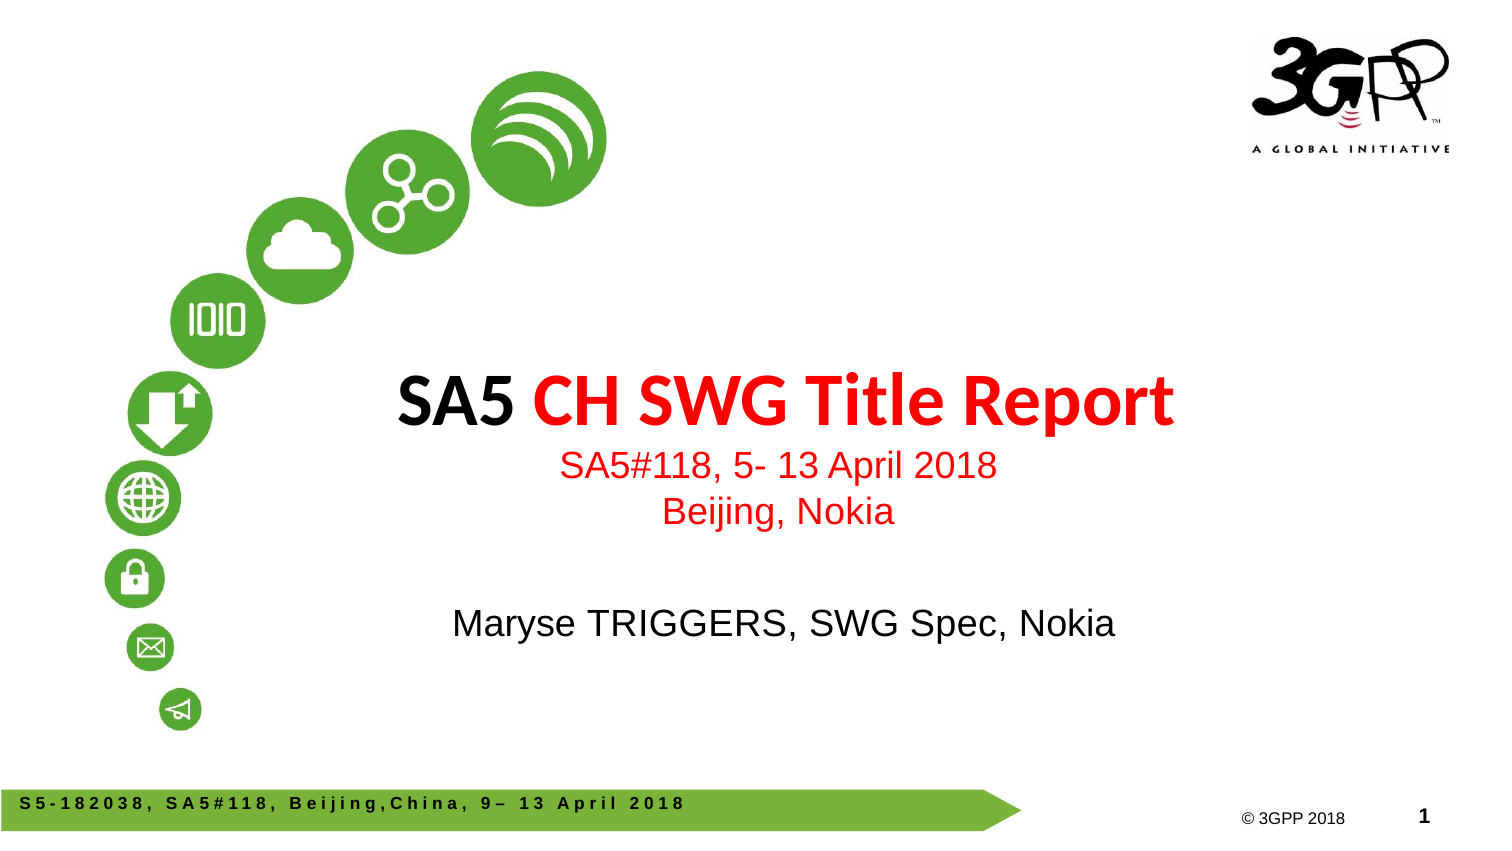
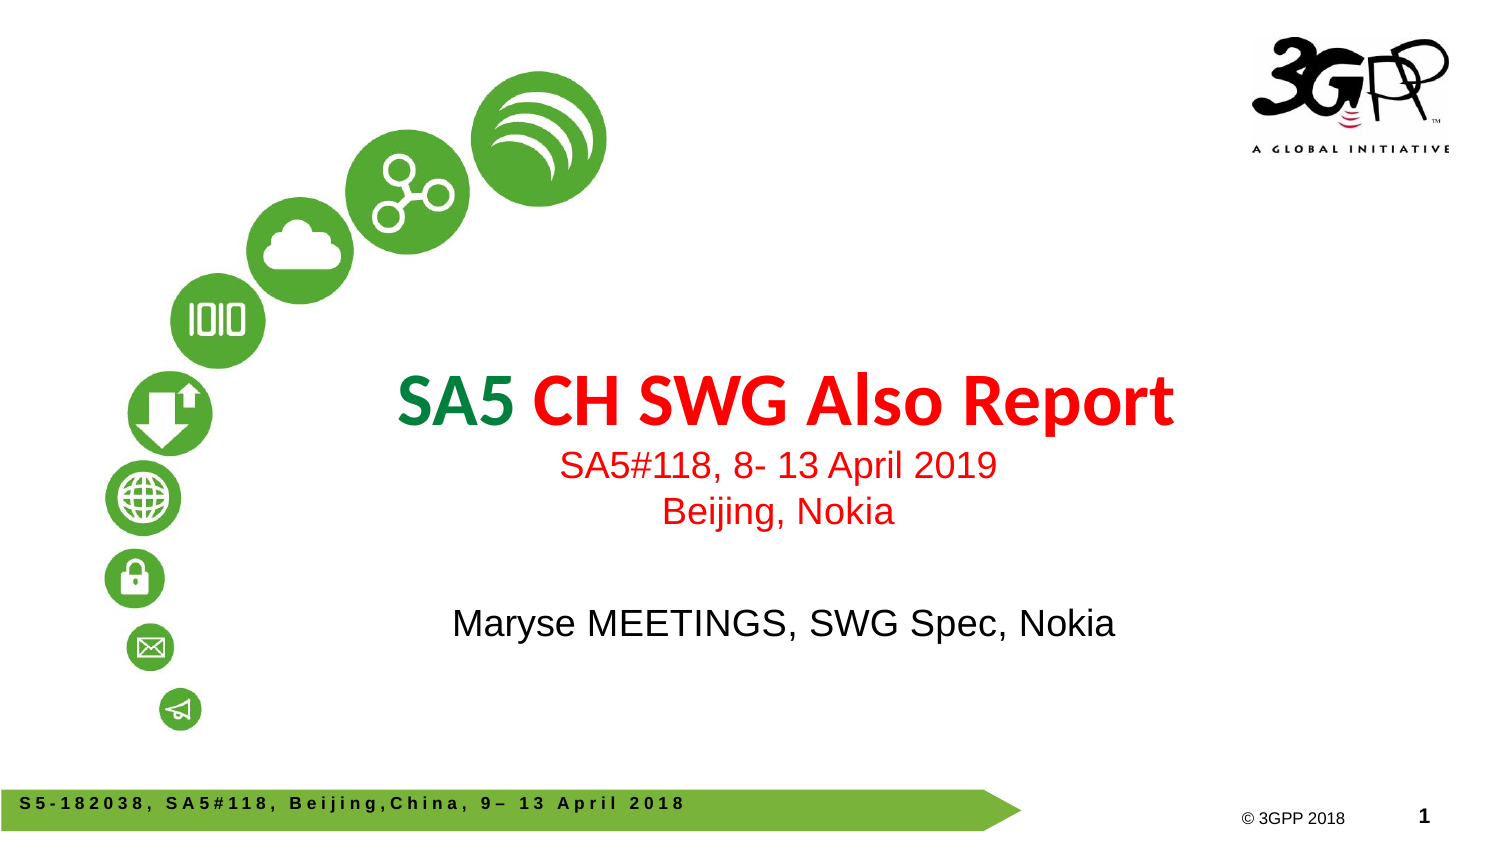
SA5 colour: black -> green
Title: Title -> Also
5-: 5- -> 8-
April 2018: 2018 -> 2019
TRIGGERS: TRIGGERS -> MEETINGS
